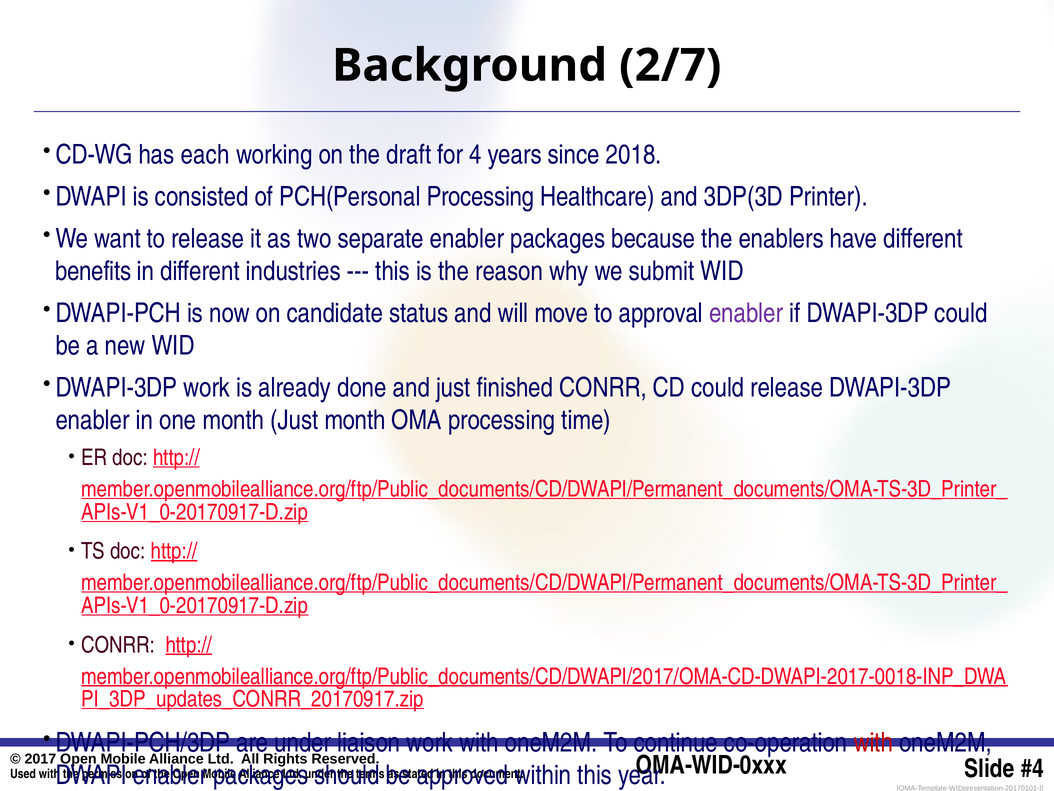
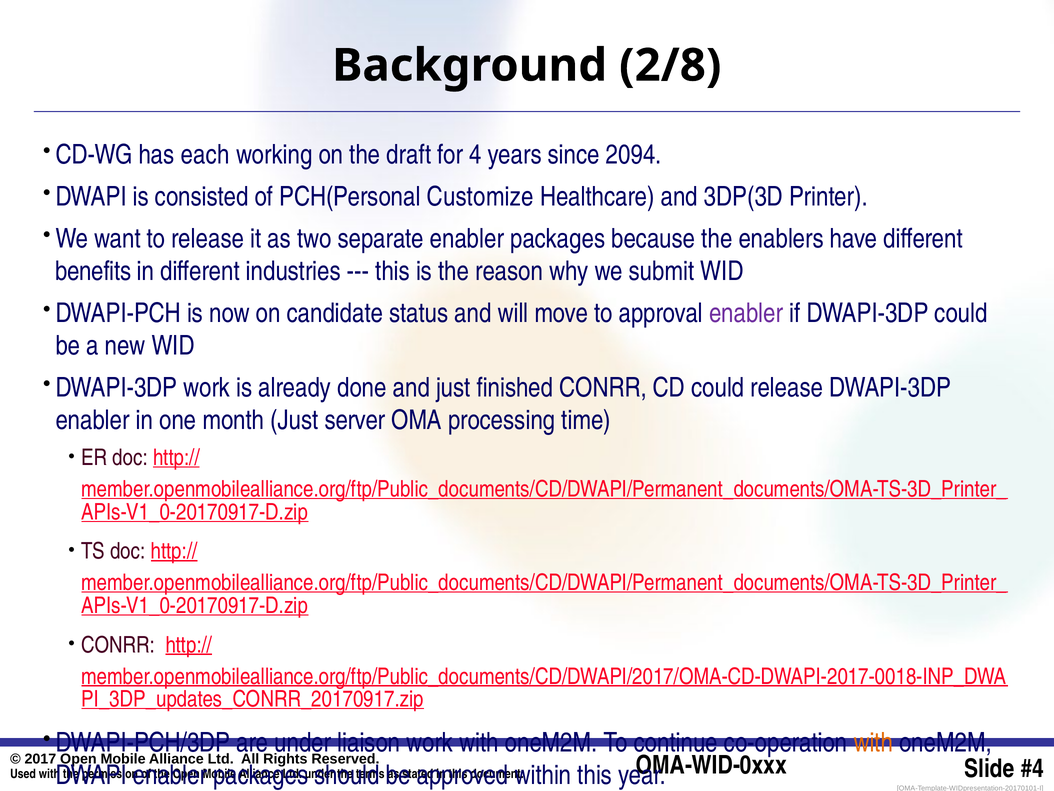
2/7: 2/7 -> 2/8
2018: 2018 -> 2094
PCH(Personal Processing: Processing -> Customize
Just month: month -> server
with at (873, 743) colour: red -> orange
